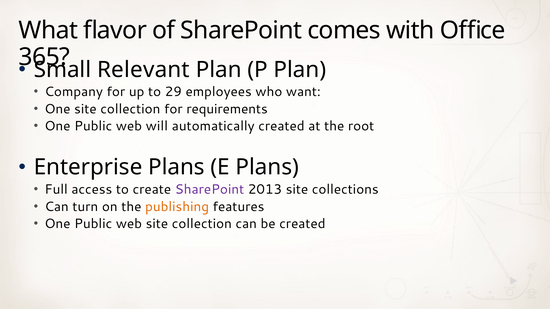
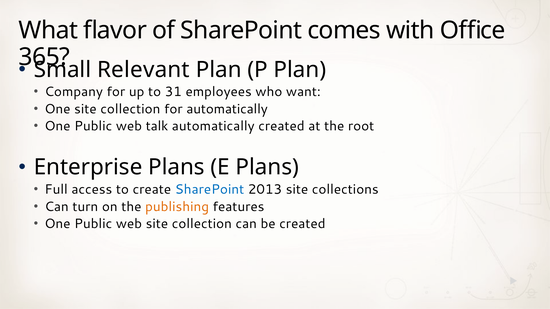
29: 29 -> 31
for requirements: requirements -> automatically
will: will -> talk
SharePoint at (210, 190) colour: purple -> blue
